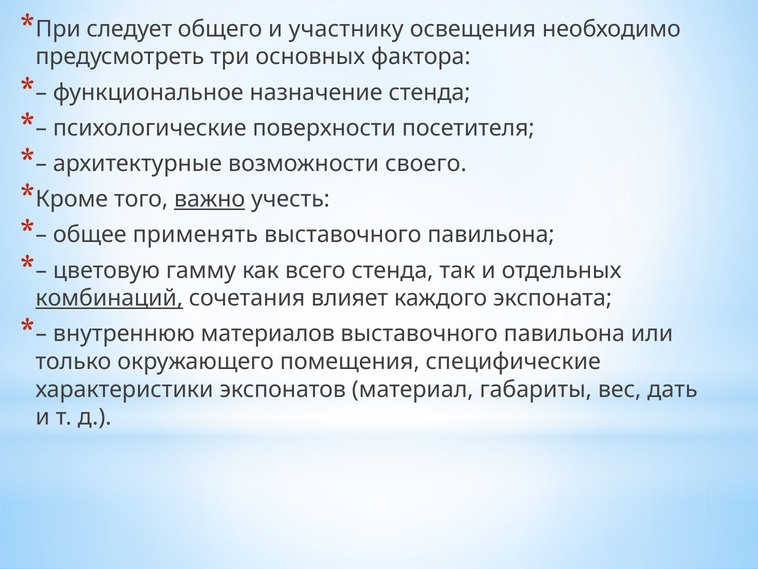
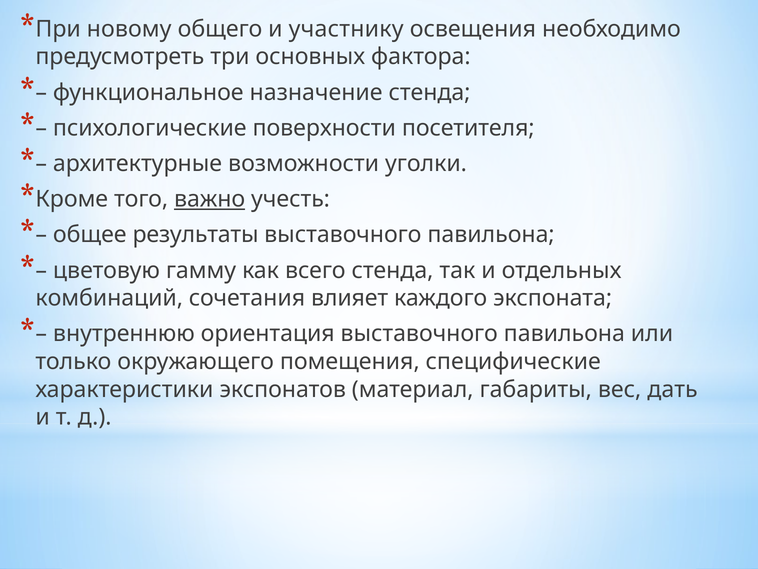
следует: следует -> новому
своего: своего -> уголки
применять: применять -> результаты
комбинаций underline: present -> none
материалов: материалов -> ориентация
